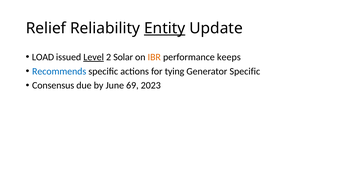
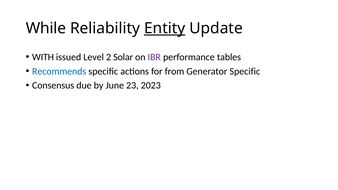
Relief: Relief -> While
LOAD: LOAD -> WITH
Level underline: present -> none
IBR colour: orange -> purple
keeps: keeps -> tables
tying: tying -> from
69: 69 -> 23
